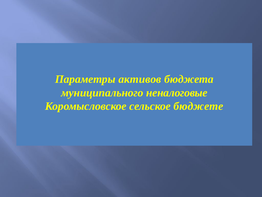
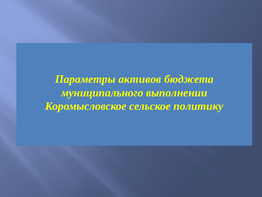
неналоговые: неналоговые -> выполнении
бюджете: бюджете -> политику
